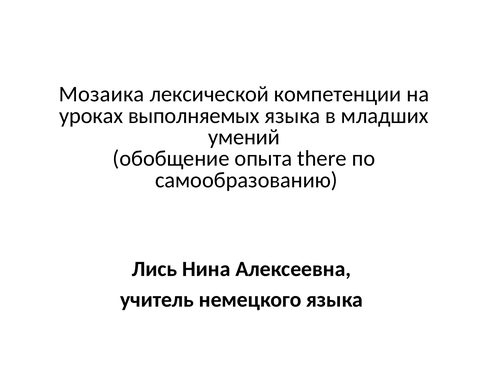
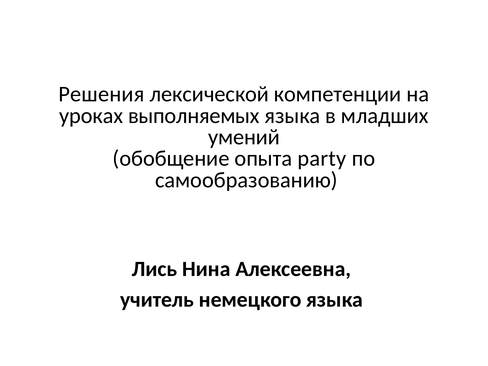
Мозаика: Мозаика -> Решения
there: there -> party
